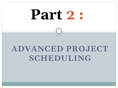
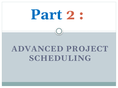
Part colour: black -> blue
